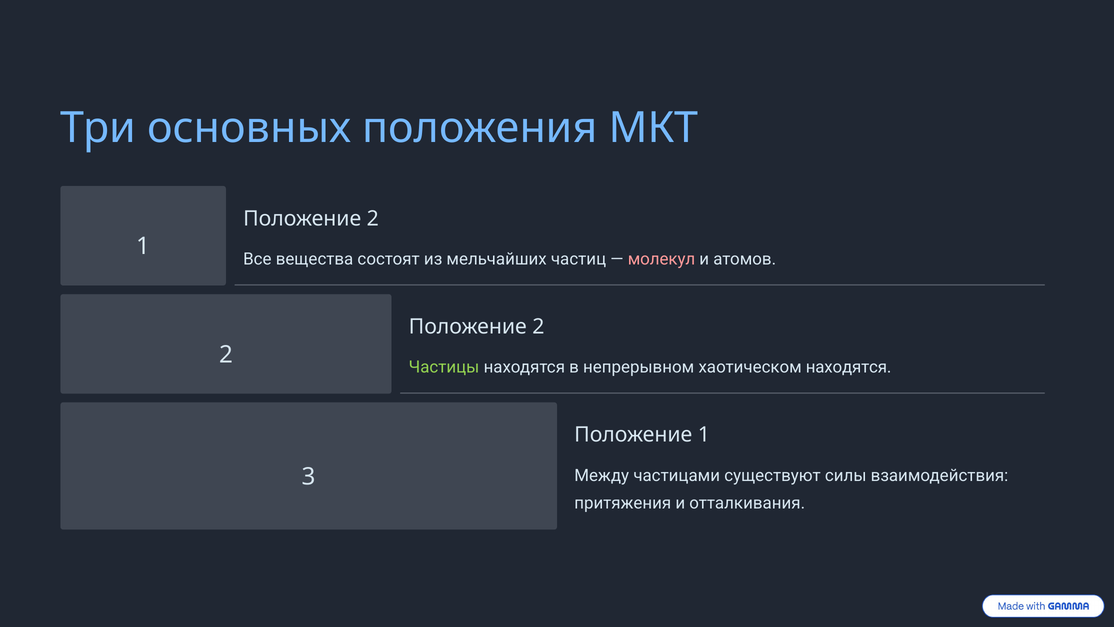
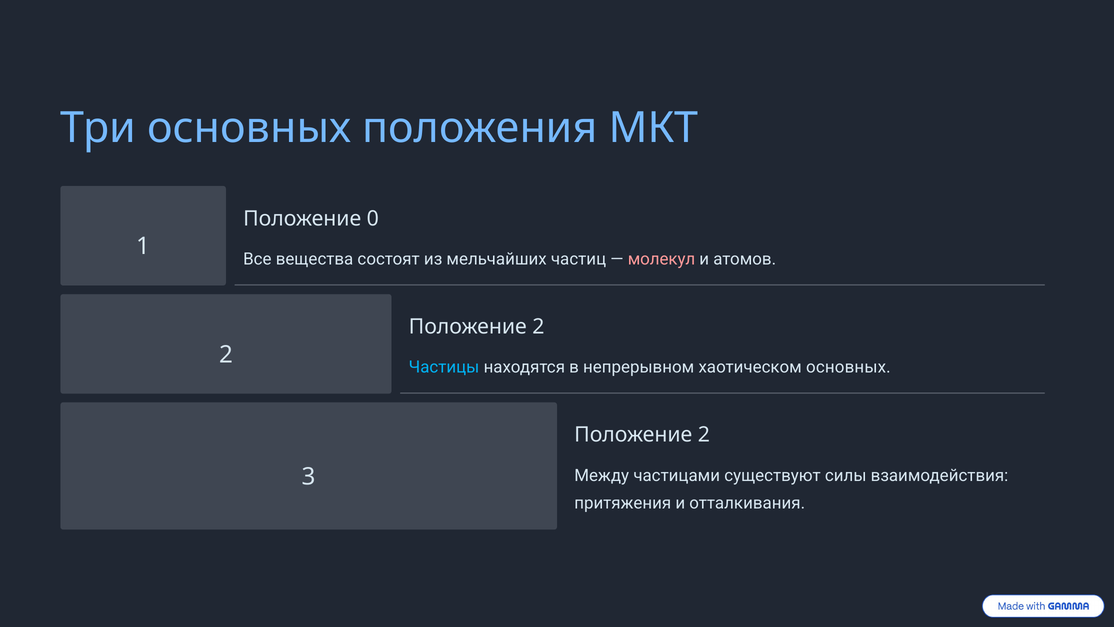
2 at (373, 218): 2 -> 0
Частицы colour: light green -> light blue
хаотическом находятся: находятся -> основных
1 at (704, 435): 1 -> 2
